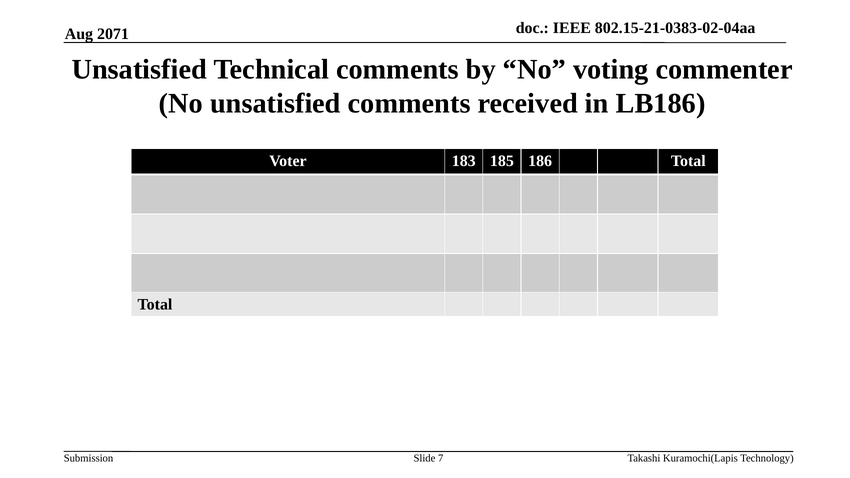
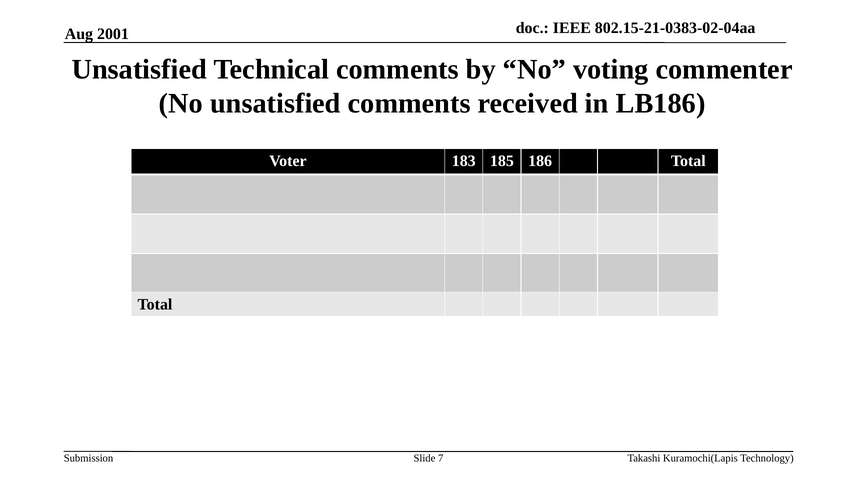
2071: 2071 -> 2001
